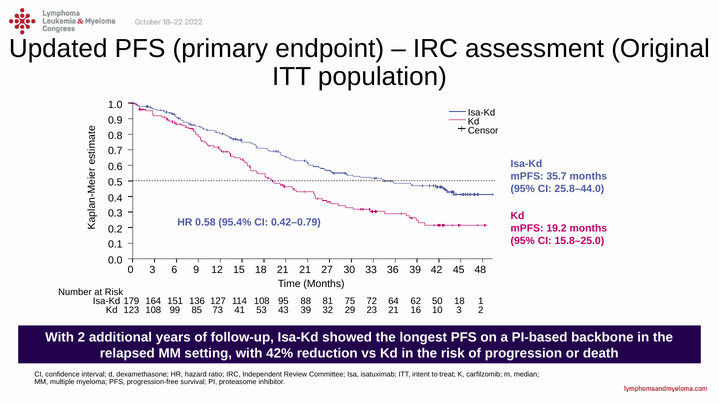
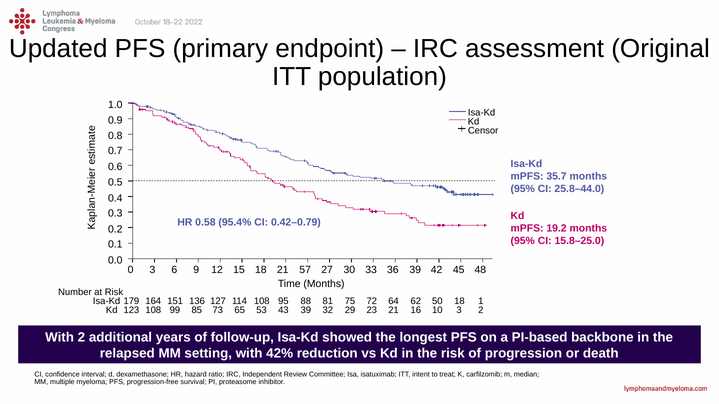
21 21: 21 -> 57
41: 41 -> 65
